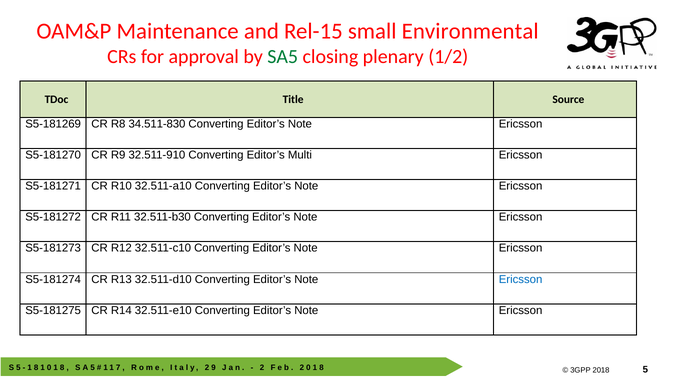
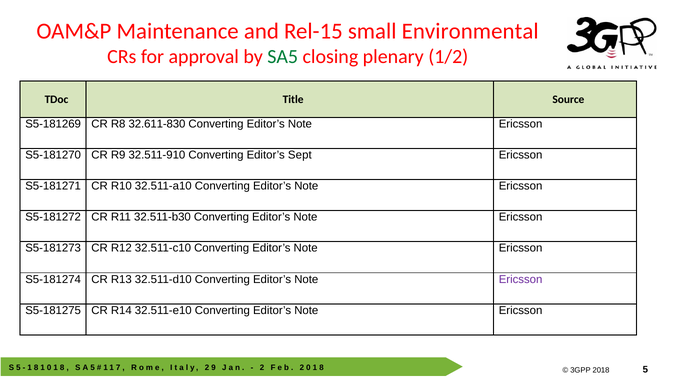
34.511-830: 34.511-830 -> 32.611-830
Multi: Multi -> Sept
Ericsson at (521, 279) colour: blue -> purple
